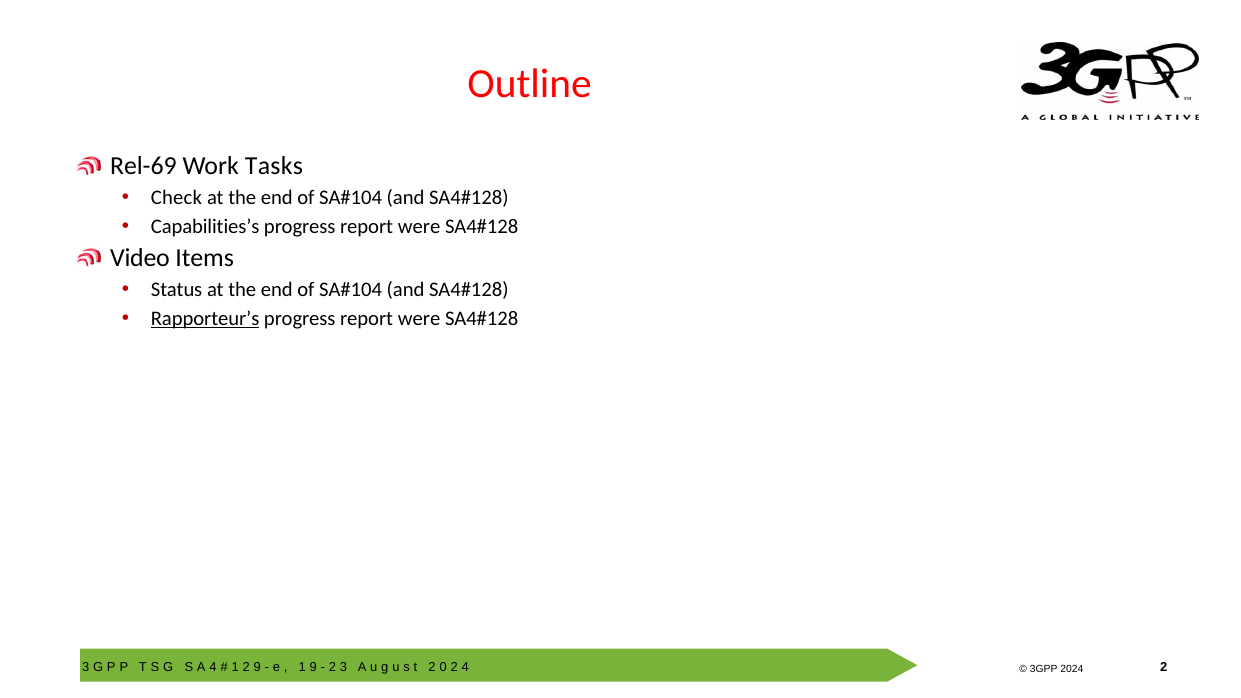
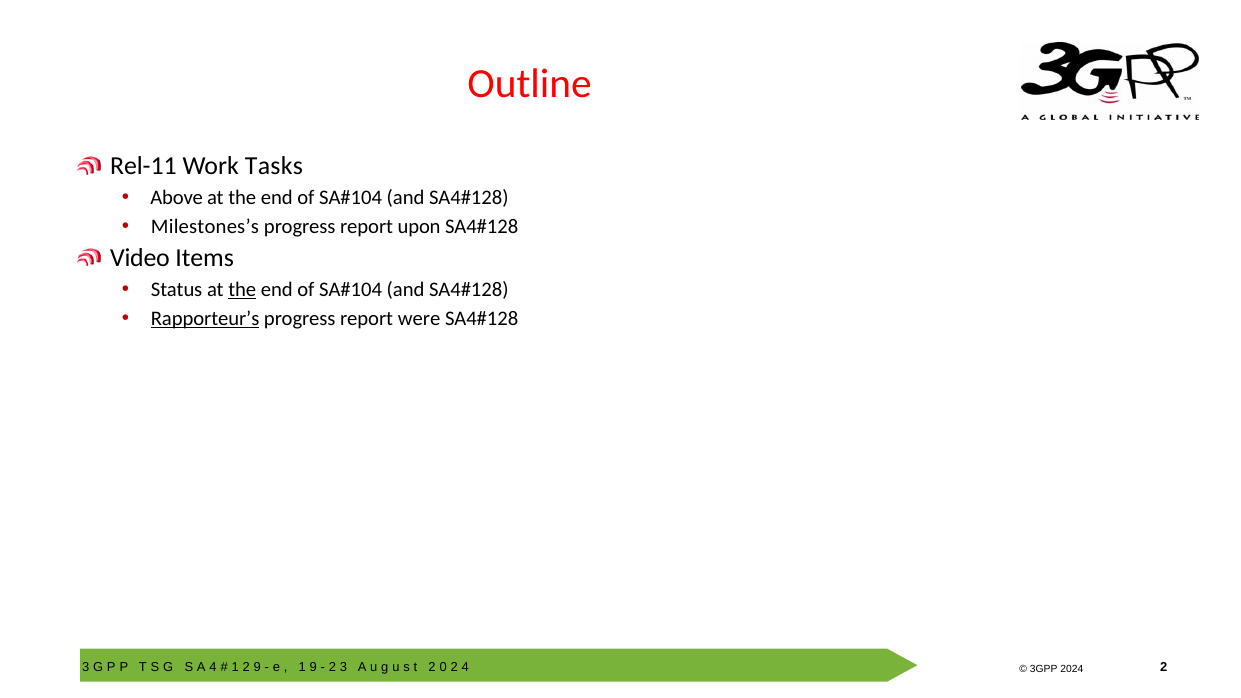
Rel-69: Rel-69 -> Rel-11
Check: Check -> Above
Capabilities’s: Capabilities’s -> Milestones’s
were at (419, 227): were -> upon
the at (242, 290) underline: none -> present
